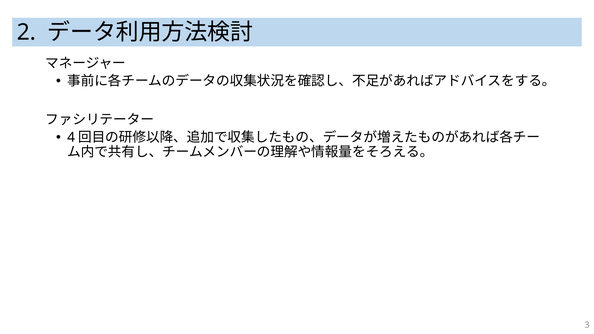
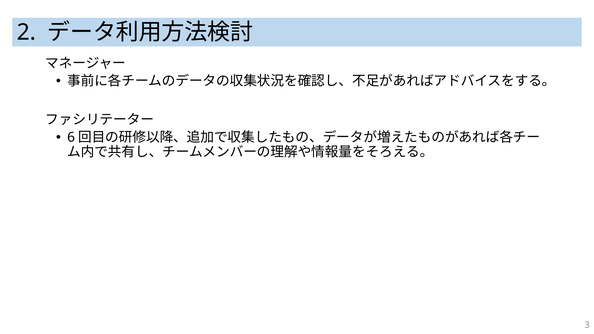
4: 4 -> 6
